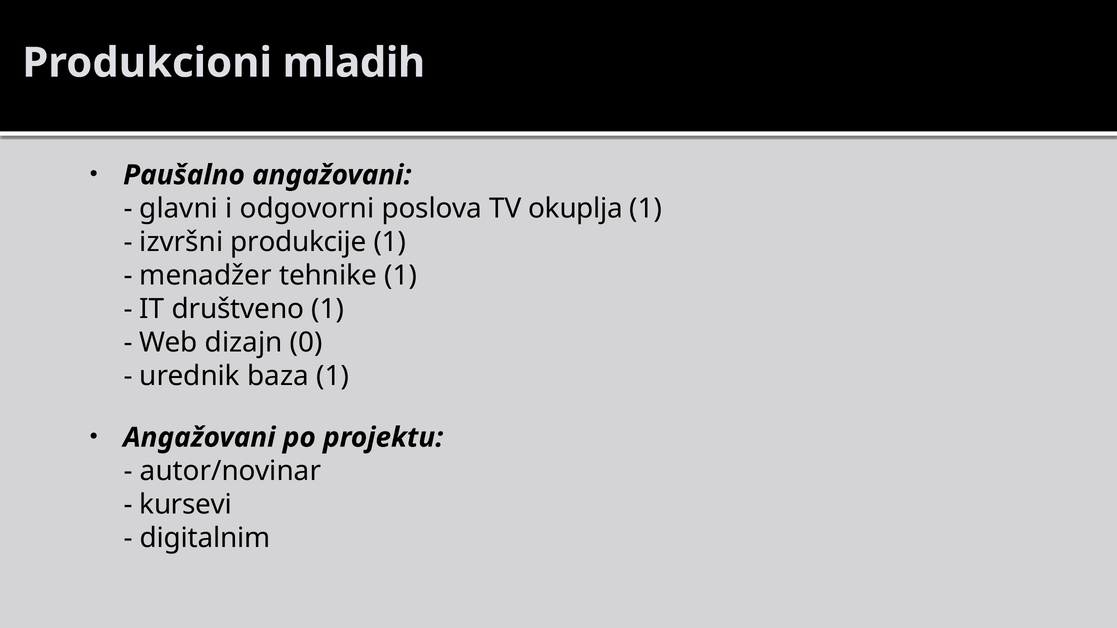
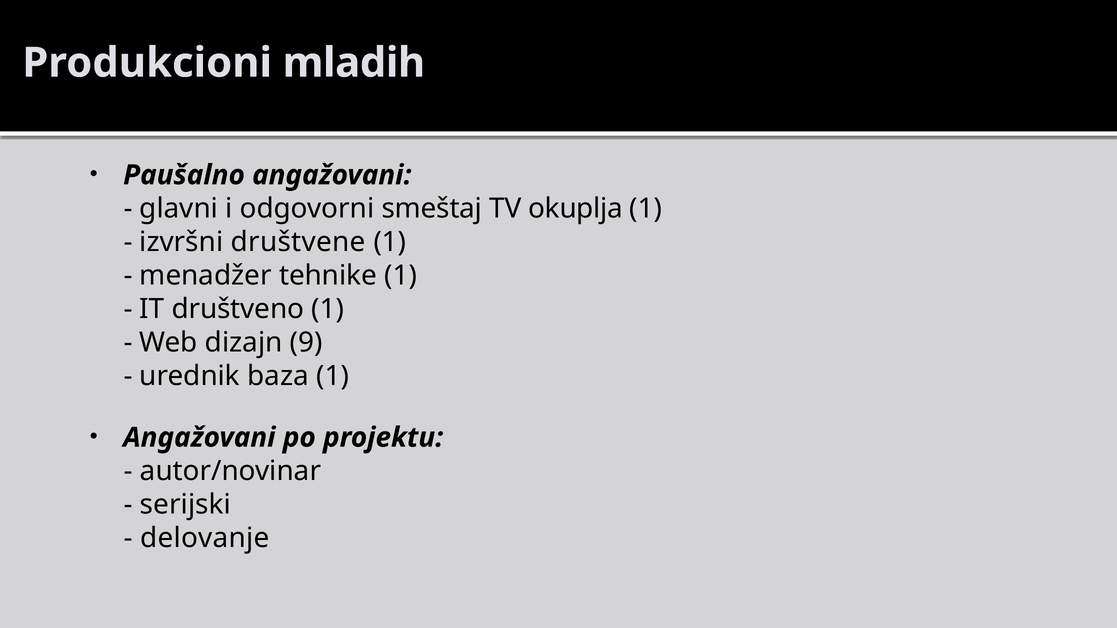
poslova: poslova -> smeštaj
produkcije: produkcije -> društvene
0: 0 -> 9
kursevi: kursevi -> serijski
digitalnim: digitalnim -> delovanje
